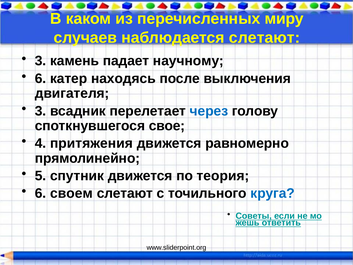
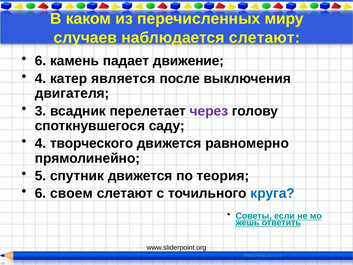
3 at (41, 61): 3 -> 6
научному: научному -> движение
6 at (41, 78): 6 -> 4
находясь: находясь -> является
через colour: blue -> purple
свое: свое -> саду
притяжения: притяжения -> творческого
